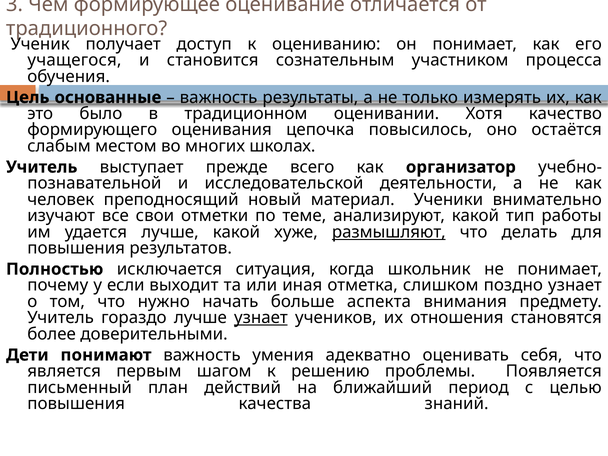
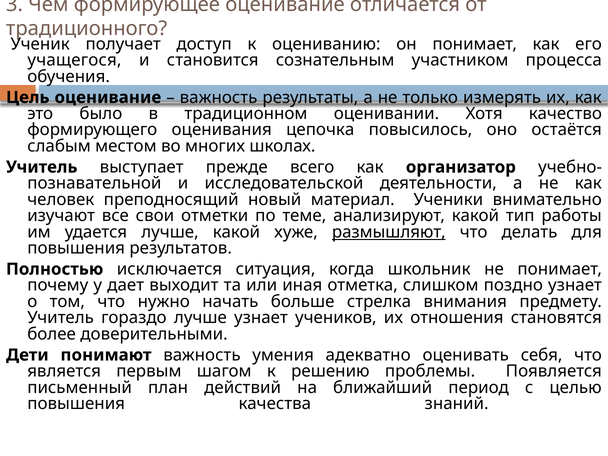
Цель основанные: основанные -> оценивание
если: если -> дает
аспекта: аспекта -> стрелка
узнает at (261, 318) underline: present -> none
